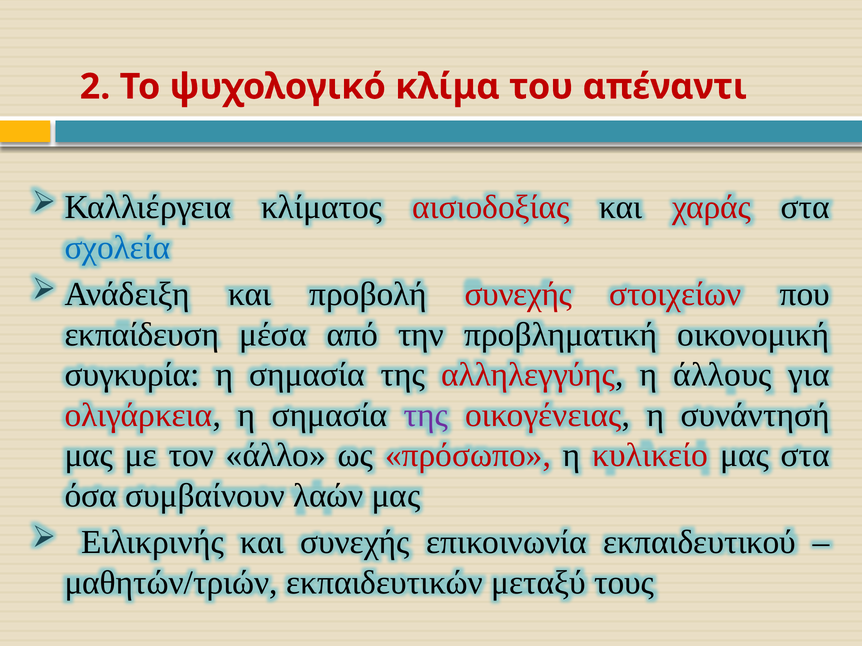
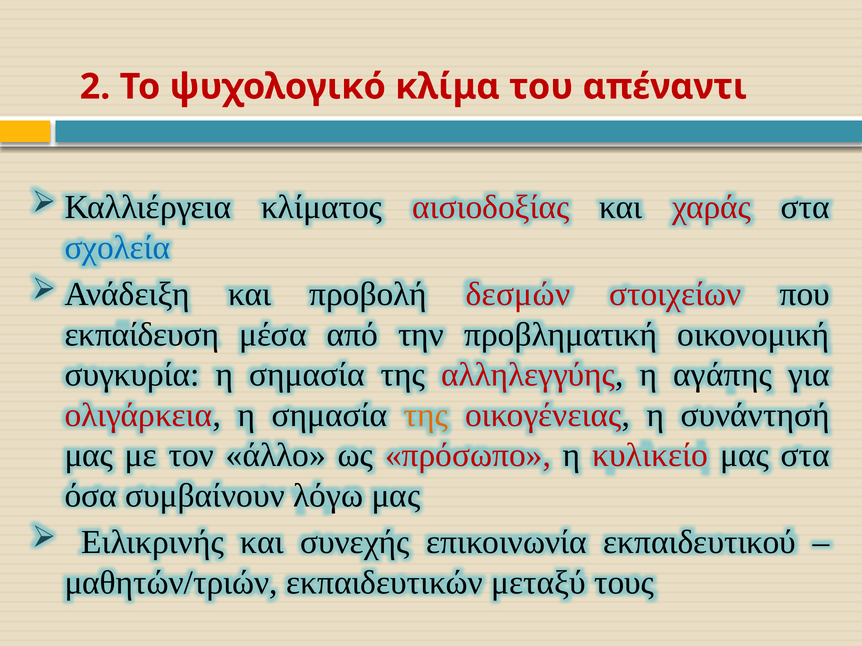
προβολή συνεχής: συνεχής -> δεσμών
άλλους: άλλους -> αγάπης
της at (426, 415) colour: purple -> orange
λαών: λαών -> λόγω
